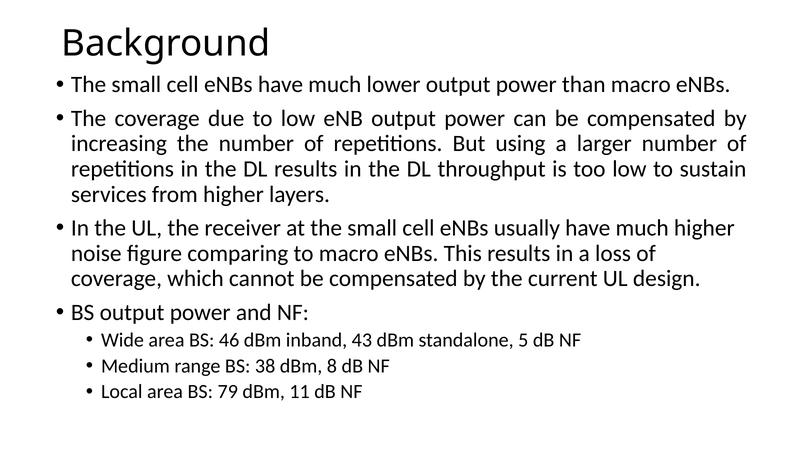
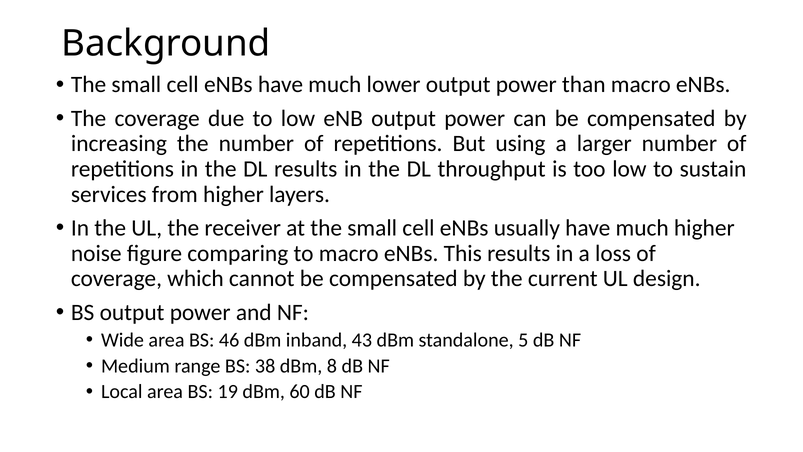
79: 79 -> 19
11: 11 -> 60
